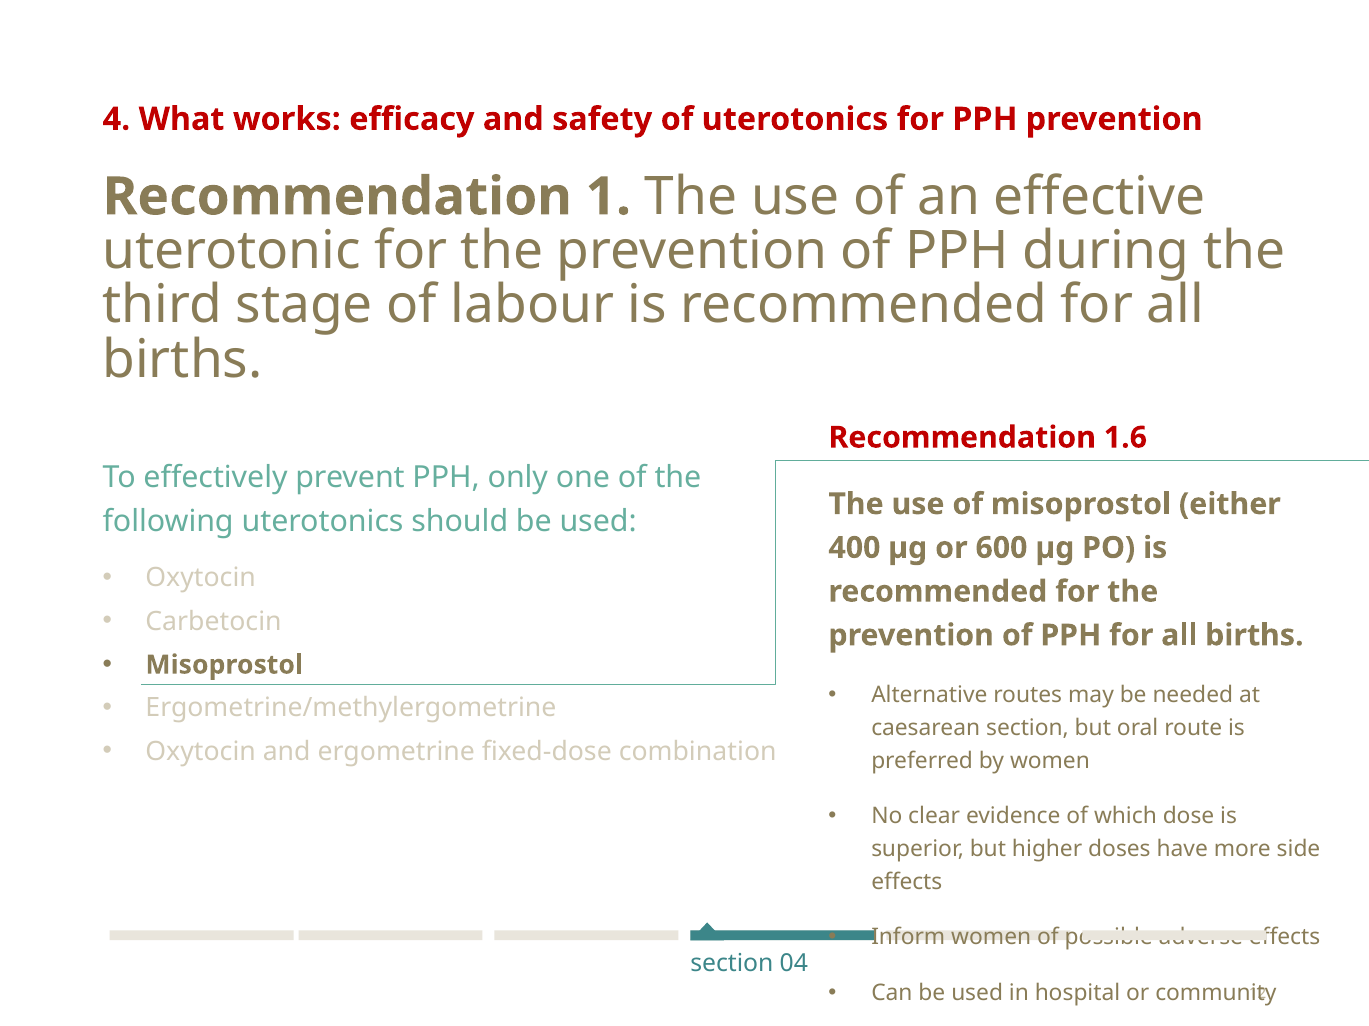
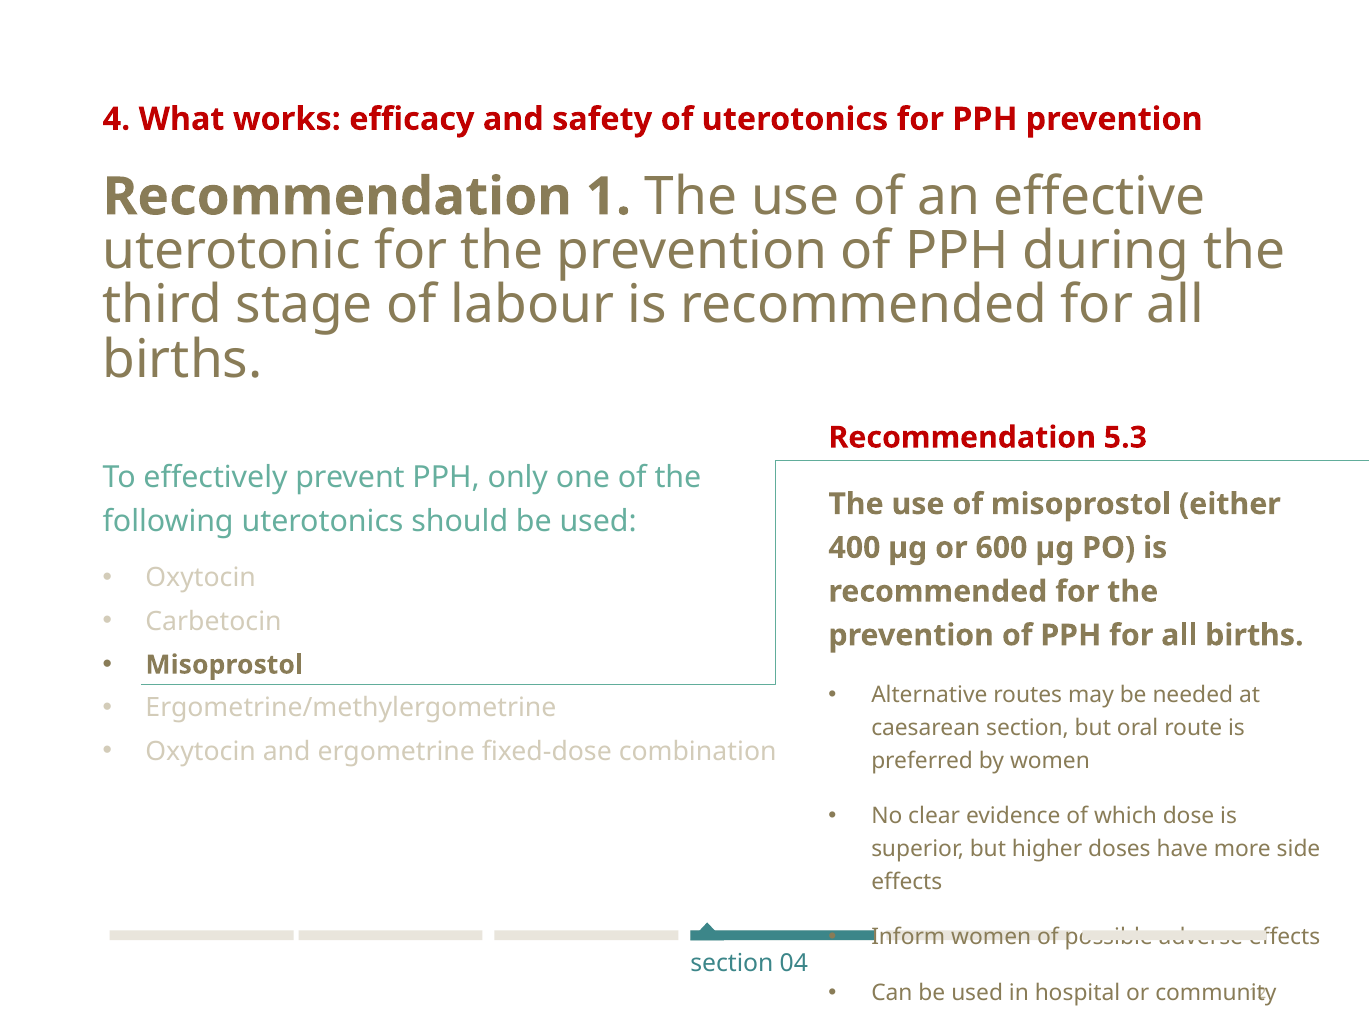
1.6: 1.6 -> 5.3
